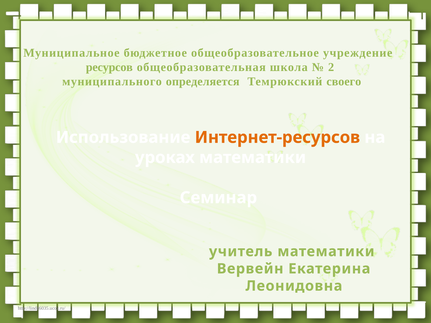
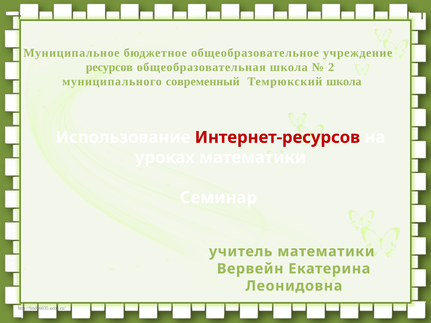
определяется: определяется -> современный
Темрюкский своего: своего -> школа
Интернет-ресурсов colour: orange -> red
